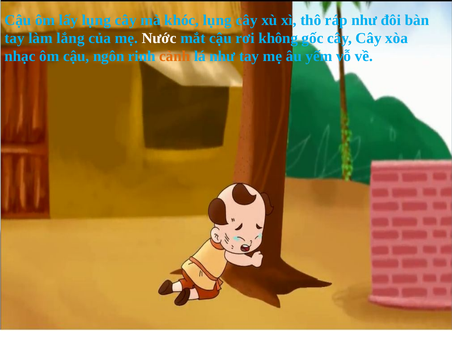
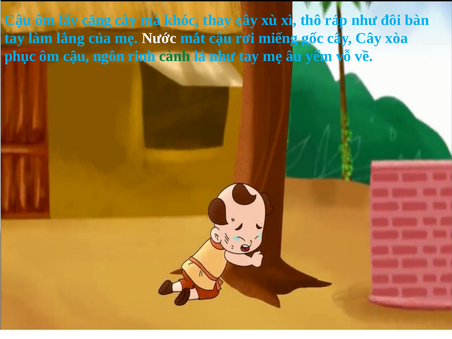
lấy lụng: lụng -> căng
khóc lụng: lụng -> thay
không: không -> miếng
nhạc: nhạc -> phục
cành colour: orange -> green
